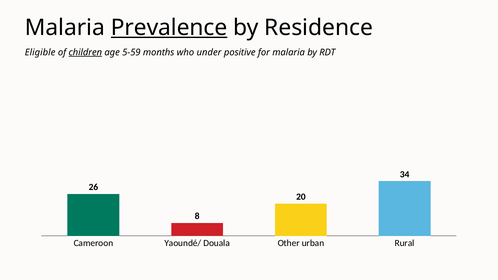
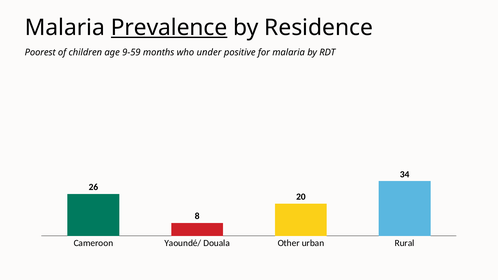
Eligible: Eligible -> Poorest
children underline: present -> none
5-59: 5-59 -> 9-59
